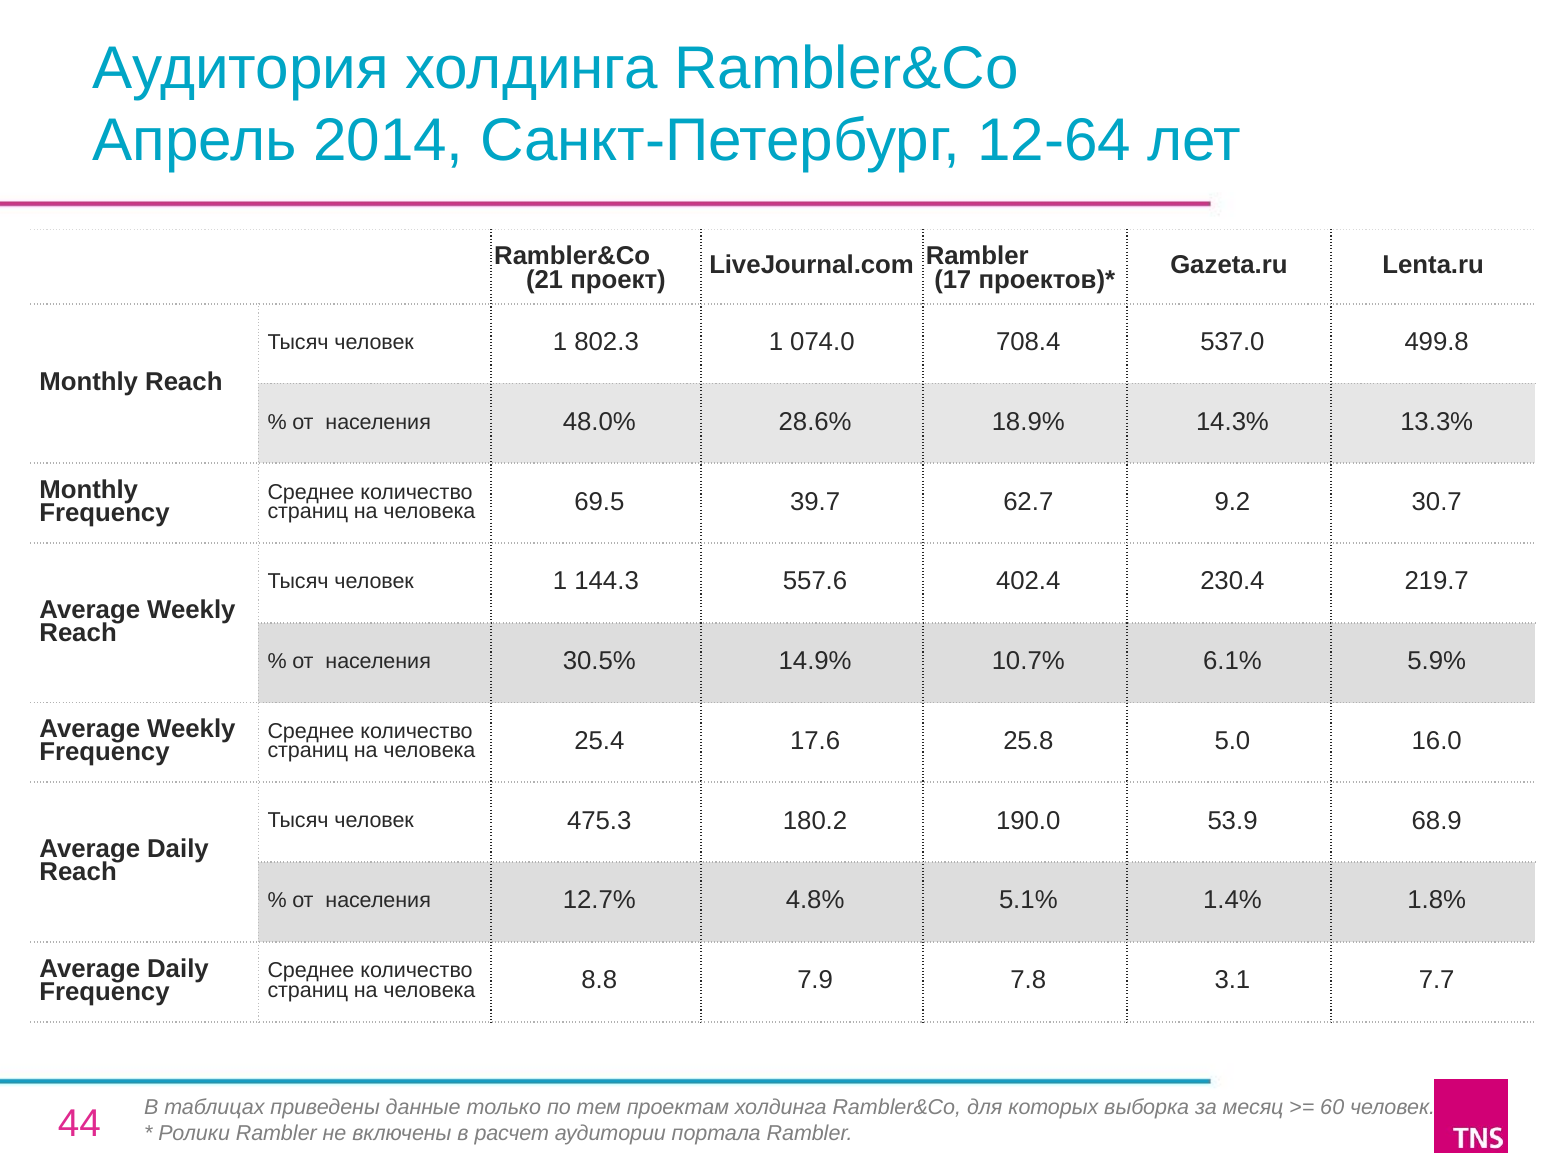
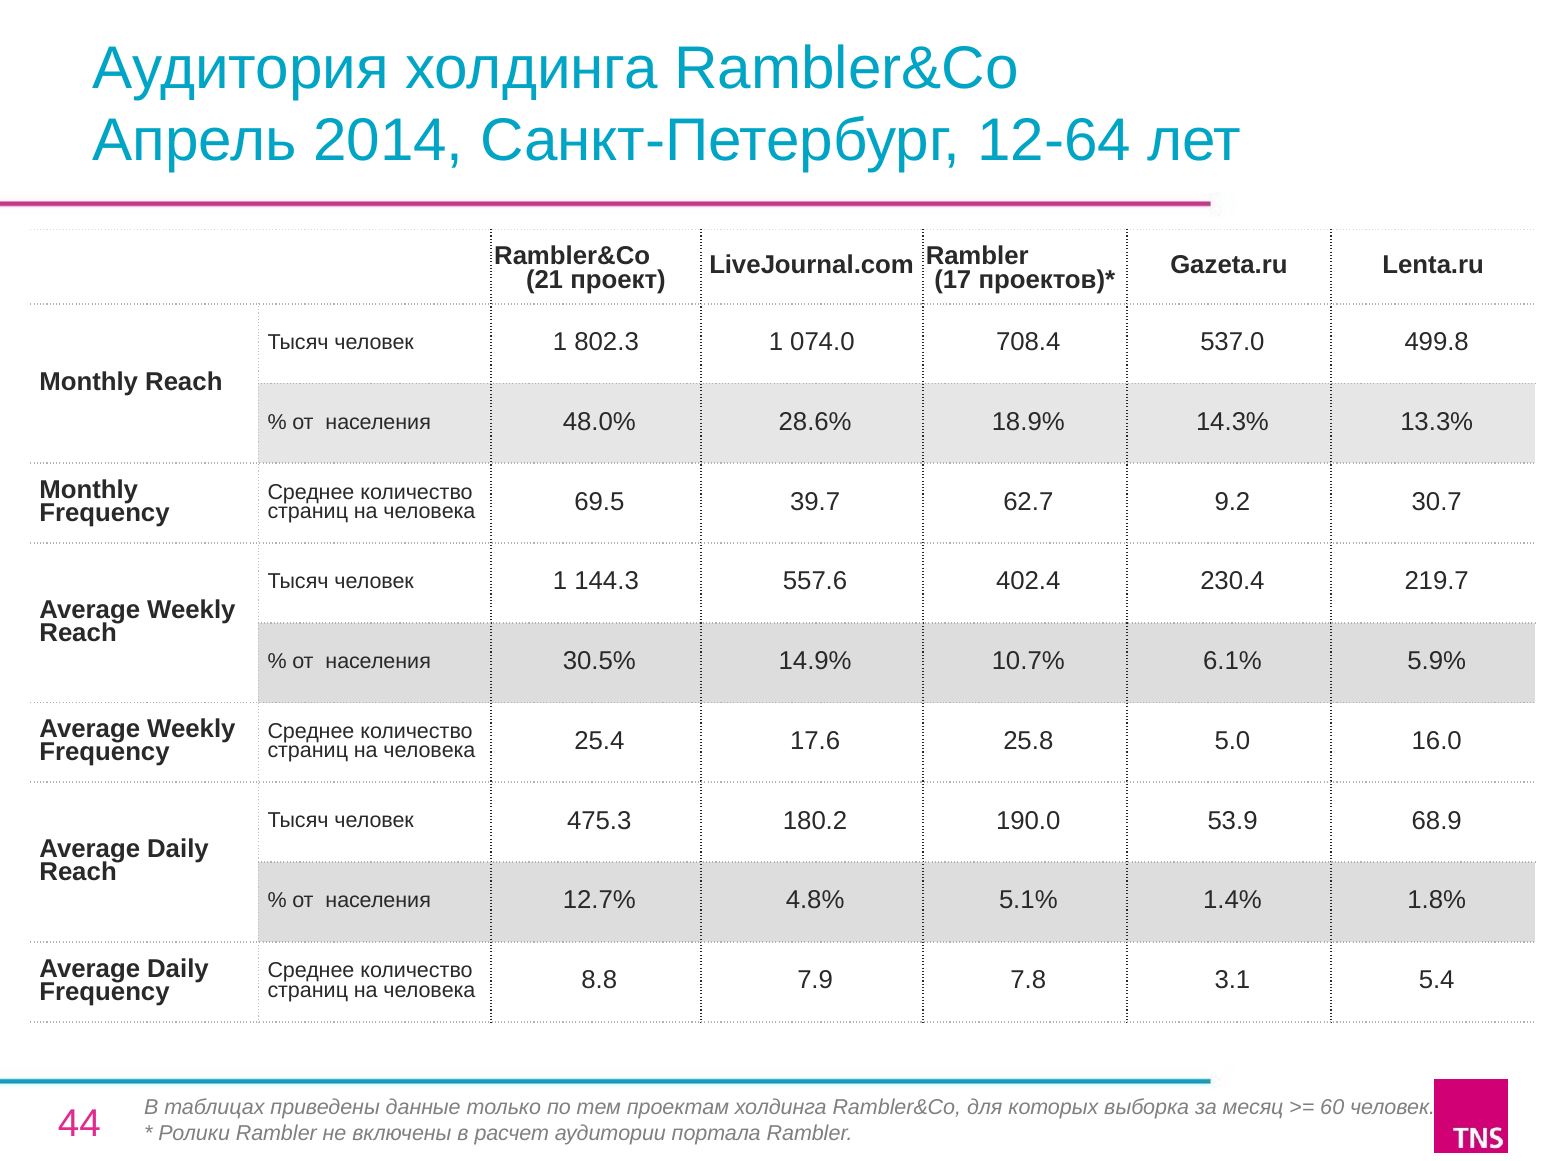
7.7: 7.7 -> 5.4
